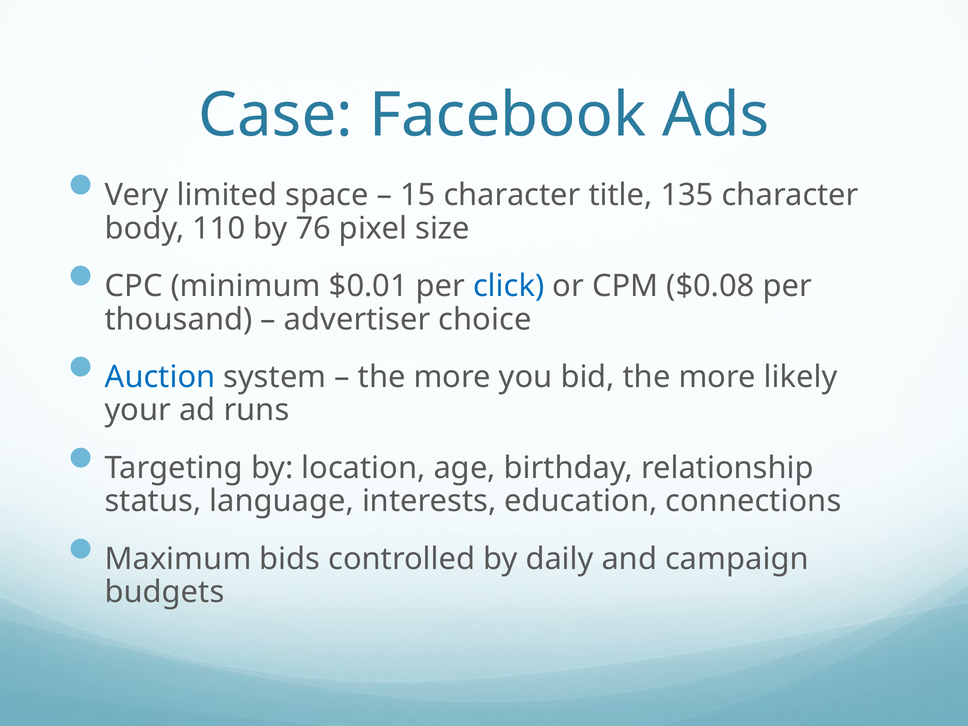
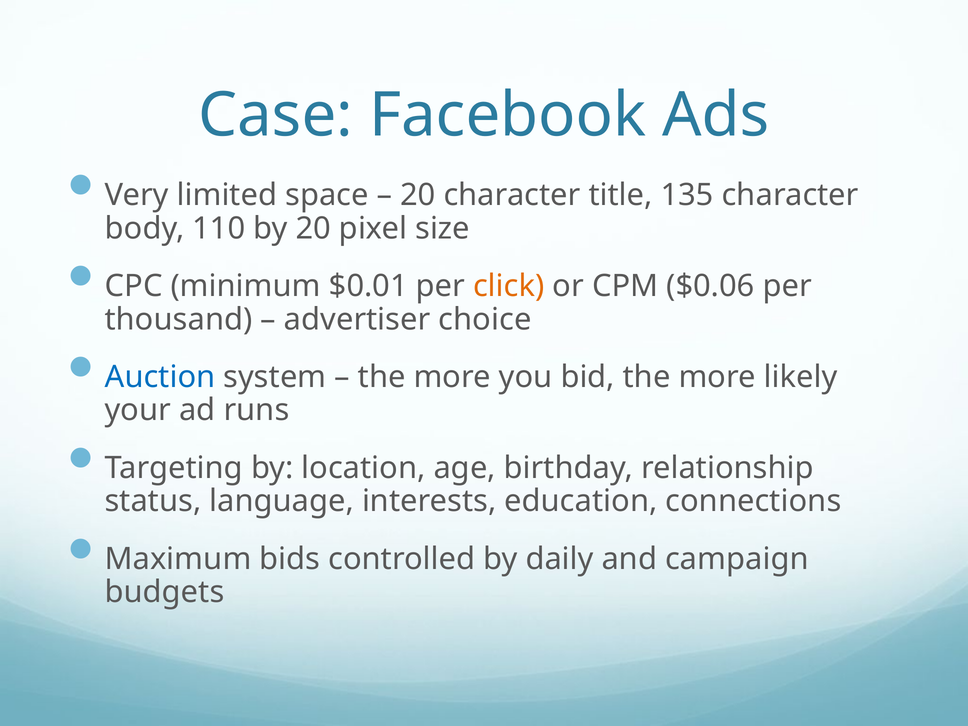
15 at (418, 195): 15 -> 20
by 76: 76 -> 20
click colour: blue -> orange
$0.08: $0.08 -> $0.06
